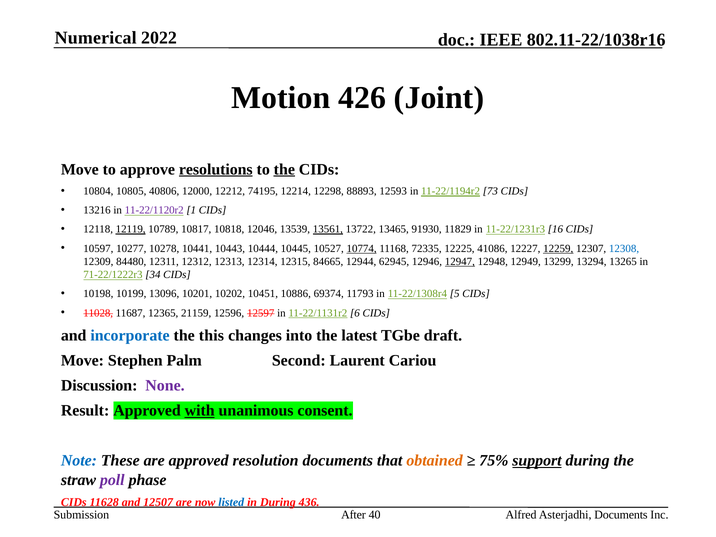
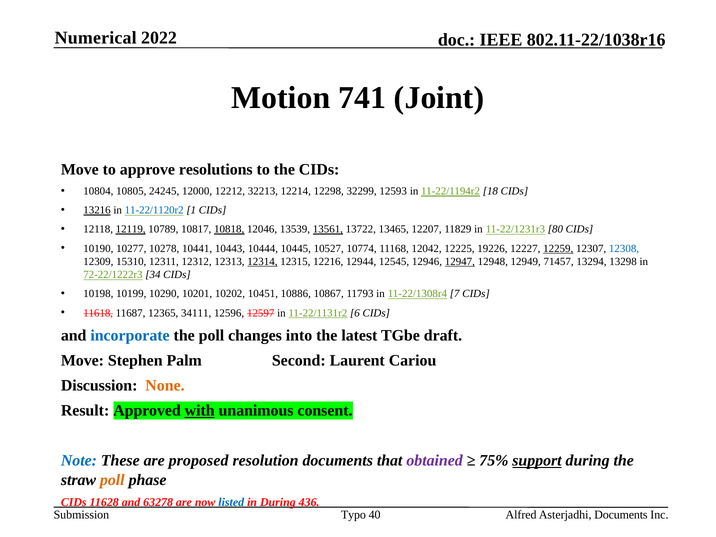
426: 426 -> 741
resolutions underline: present -> none
the at (284, 169) underline: present -> none
40806: 40806 -> 24245
74195: 74195 -> 32213
88893: 88893 -> 32299
73: 73 -> 18
13216 underline: none -> present
11-22/1120r2 colour: purple -> blue
10818 underline: none -> present
91930: 91930 -> 12207
16: 16 -> 80
10597: 10597 -> 10190
10774 underline: present -> none
72335: 72335 -> 12042
41086: 41086 -> 19226
84480: 84480 -> 15310
12314 underline: none -> present
84665: 84665 -> 12216
62945: 62945 -> 12545
13299: 13299 -> 71457
13265: 13265 -> 13298
71-22/1222r3: 71-22/1222r3 -> 72-22/1222r3
13096: 13096 -> 10290
69374: 69374 -> 10867
5: 5 -> 7
11028: 11028 -> 11618
21159: 21159 -> 34111
the this: this -> poll
None colour: purple -> orange
are approved: approved -> proposed
obtained colour: orange -> purple
poll at (112, 480) colour: purple -> orange
12507: 12507 -> 63278
After: After -> Typo
